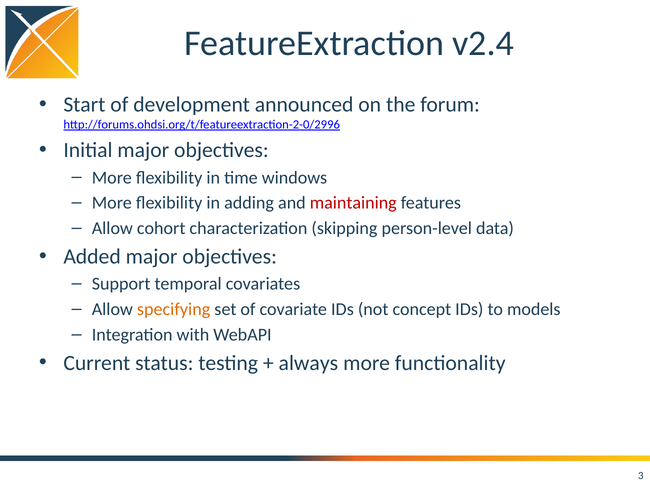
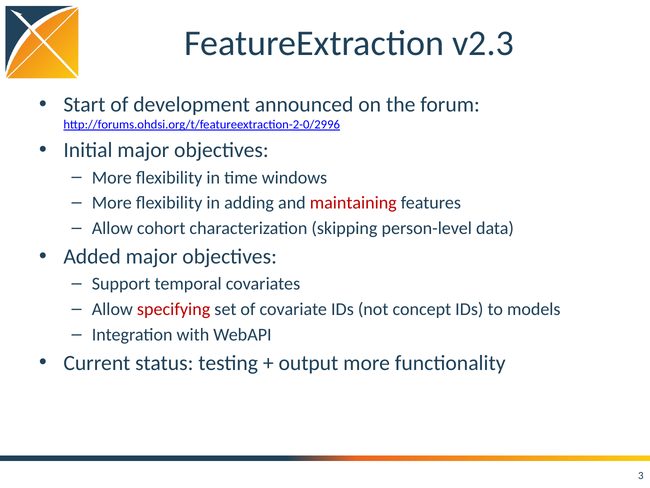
v2.4: v2.4 -> v2.3
specifying colour: orange -> red
always: always -> output
